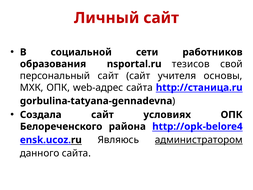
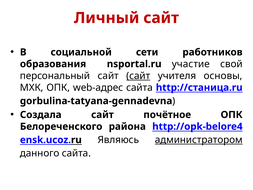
тезисов: тезисов -> участие
сайт at (138, 76) underline: none -> present
условиях: условиях -> почётное
